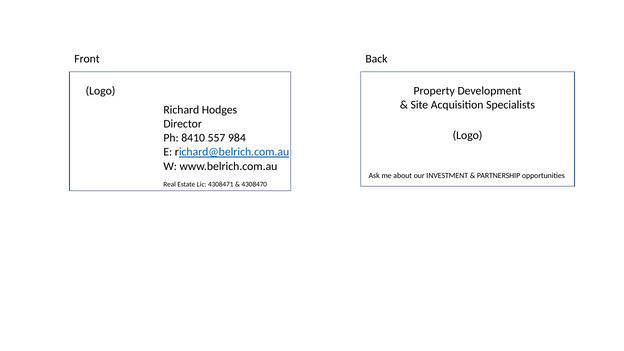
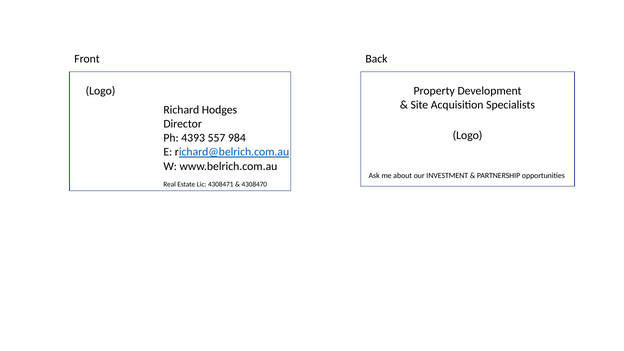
8410: 8410 -> 4393
